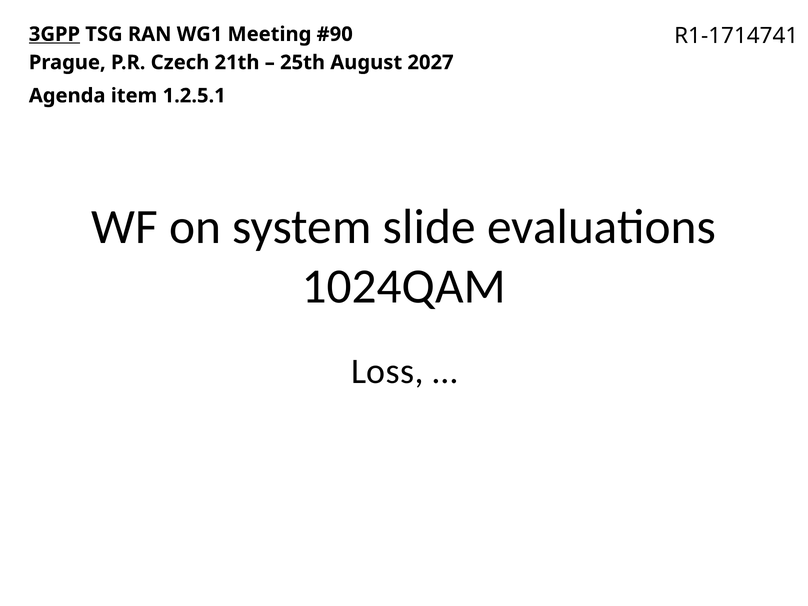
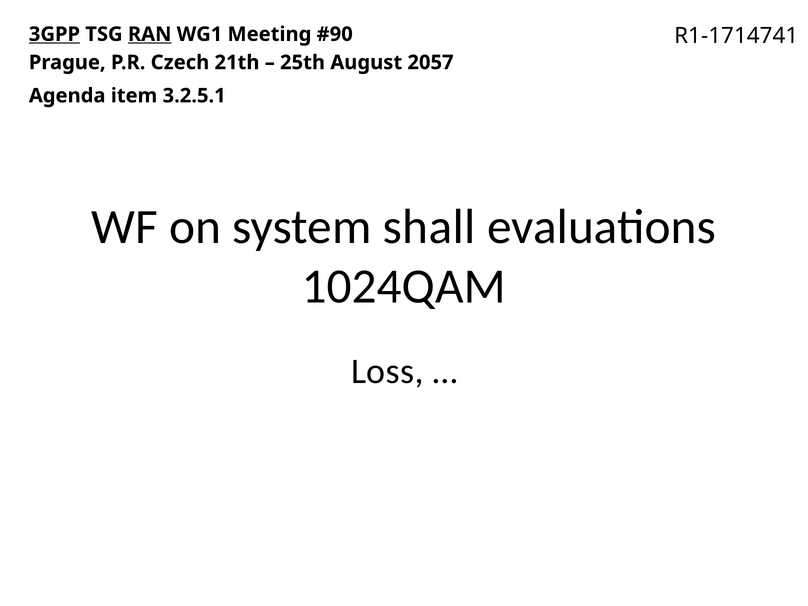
RAN underline: none -> present
2027: 2027 -> 2057
1.2.5.1: 1.2.5.1 -> 3.2.5.1
slide: slide -> shall
